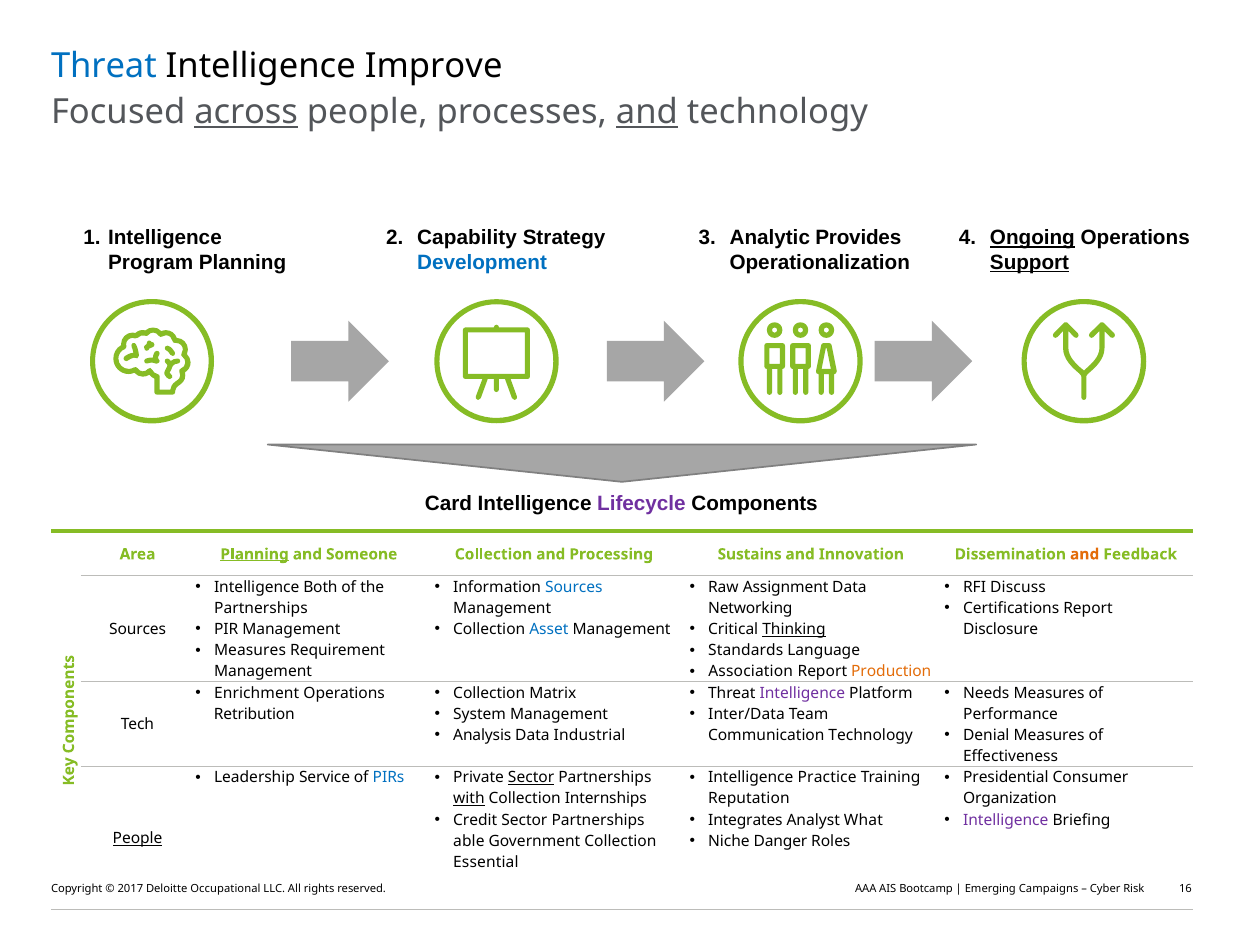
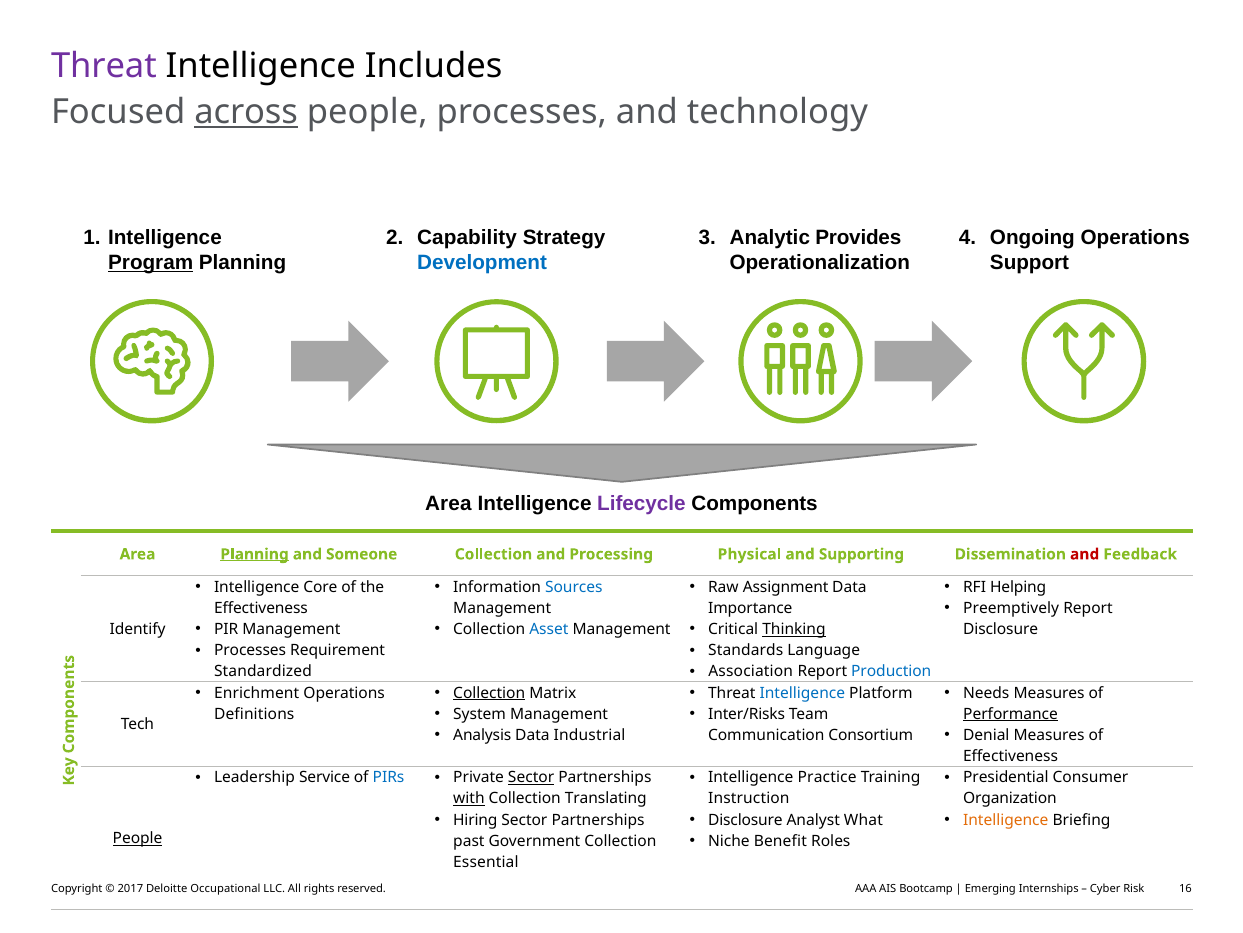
Threat at (104, 66) colour: blue -> purple
Improve: Improve -> Includes
and at (647, 112) underline: present -> none
Ongoing underline: present -> none
Program underline: none -> present
Support underline: present -> none
Card at (449, 503): Card -> Area
Sustains: Sustains -> Physical
Innovation: Innovation -> Supporting
and at (1085, 554) colour: orange -> red
Both: Both -> Core
Discuss: Discuss -> Helping
Certifications: Certifications -> Preemptively
Partnerships at (261, 608): Partnerships -> Effectiveness
Networking: Networking -> Importance
Sources at (138, 629): Sources -> Identify
Measures at (250, 650): Measures -> Processes
Production colour: orange -> blue
Management at (263, 671): Management -> Standardized
Collection at (489, 692) underline: none -> present
Intelligence at (802, 692) colour: purple -> blue
Inter/Data: Inter/Data -> Inter/Risks
Retribution: Retribution -> Definitions
Performance underline: none -> present
Communication Technology: Technology -> Consortium
Internships: Internships -> Translating
Reputation: Reputation -> Instruction
Credit: Credit -> Hiring
Integrates at (745, 819): Integrates -> Disclosure
Intelligence at (1006, 819) colour: purple -> orange
Danger: Danger -> Benefit
able: able -> past
Campaigns: Campaigns -> Internships
